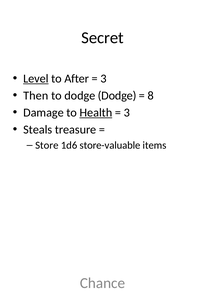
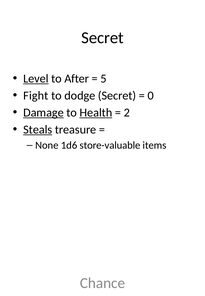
3 at (103, 79): 3 -> 5
Then: Then -> Fight
dodge Dodge: Dodge -> Secret
8: 8 -> 0
Damage underline: none -> present
3 at (127, 113): 3 -> 2
Steals underline: none -> present
Store: Store -> None
